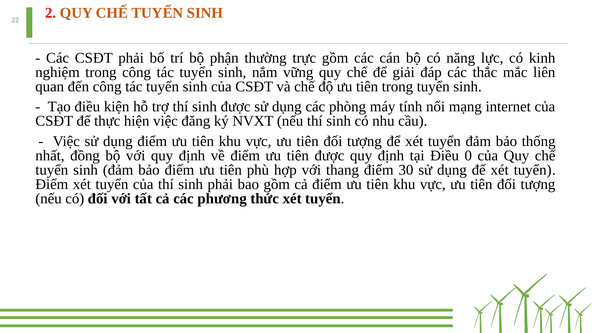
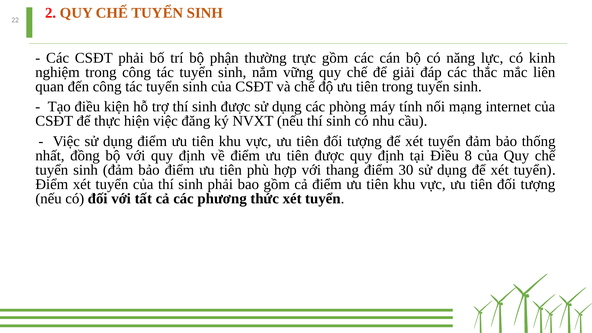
0: 0 -> 8
